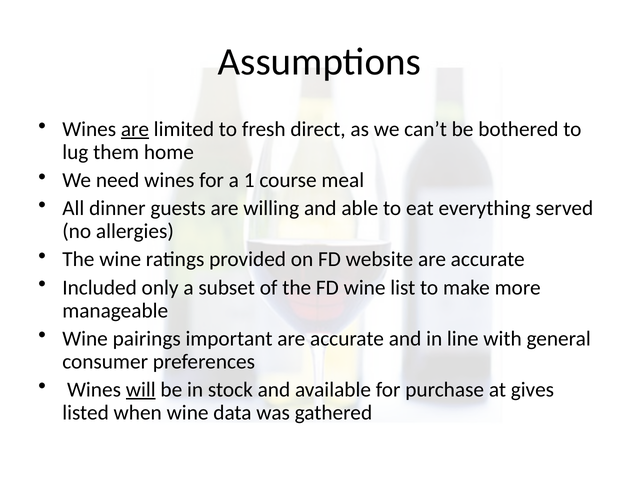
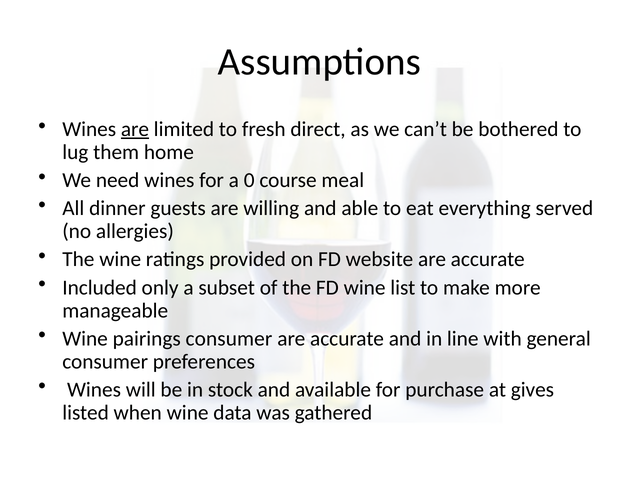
1: 1 -> 0
pairings important: important -> consumer
will underline: present -> none
